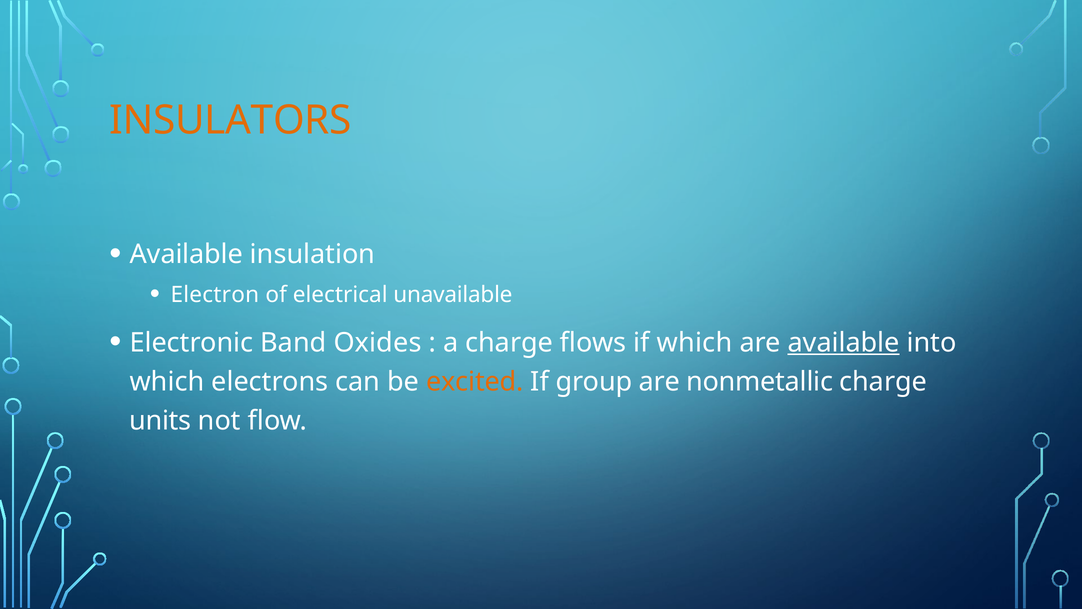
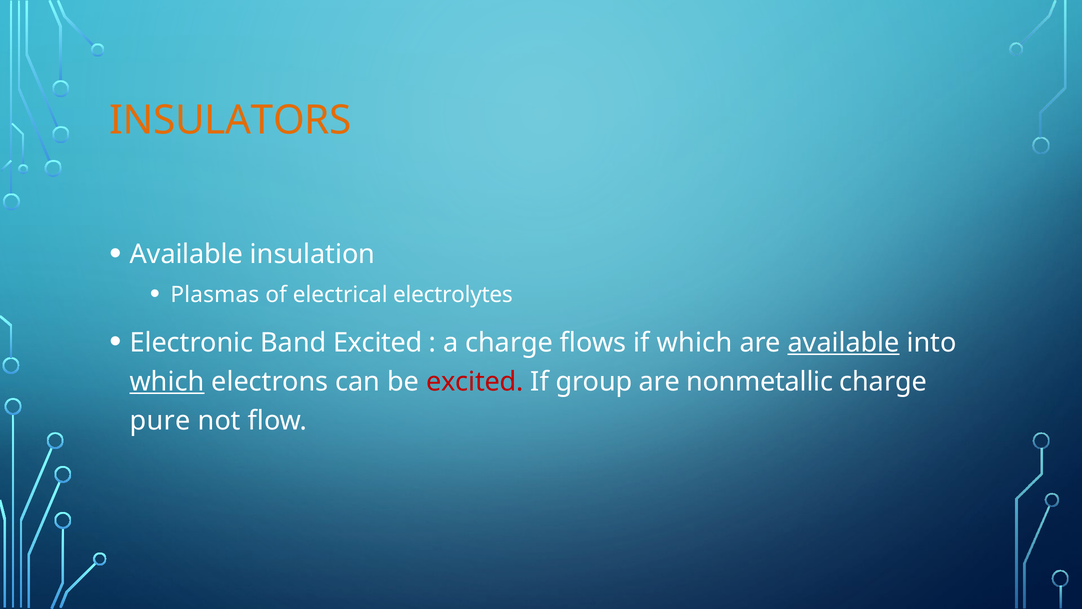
Electron: Electron -> Plasmas
unavailable: unavailable -> electrolytes
Band Oxides: Oxides -> Excited
which at (167, 381) underline: none -> present
excited at (475, 381) colour: orange -> red
units: units -> pure
